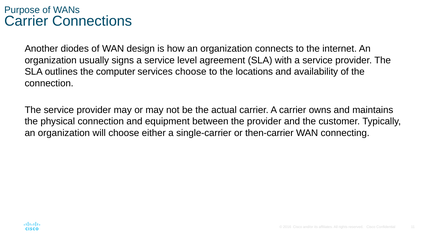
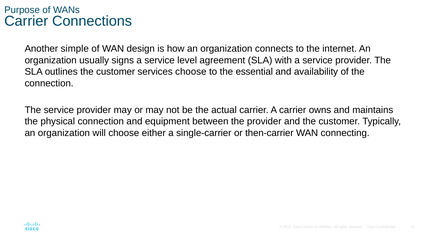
diodes: diodes -> simple
outlines the computer: computer -> customer
locations: locations -> essential
